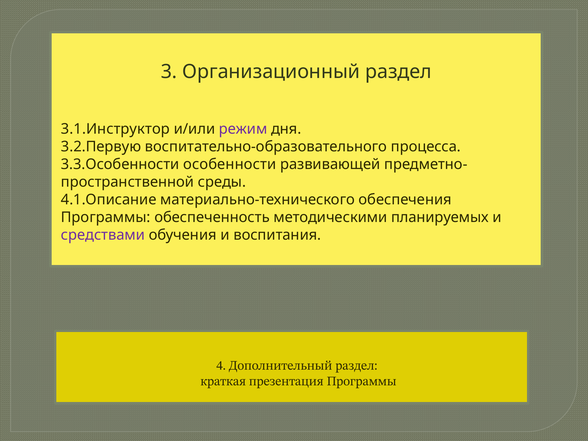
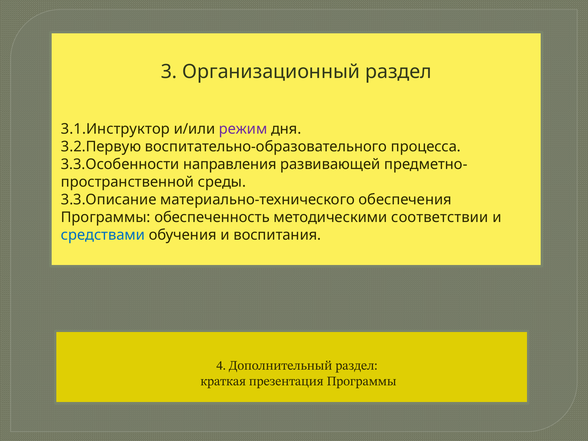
особенности: особенности -> направления
4.1.Описание: 4.1.Описание -> 3.3.Описание
планируемых: планируемых -> соответствии
средствами colour: purple -> blue
